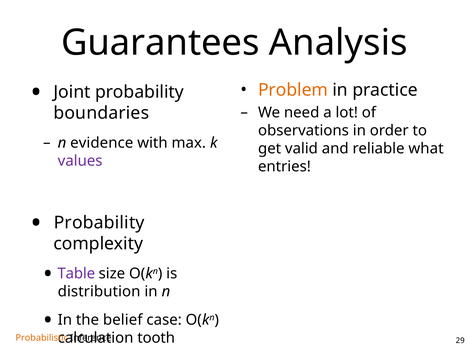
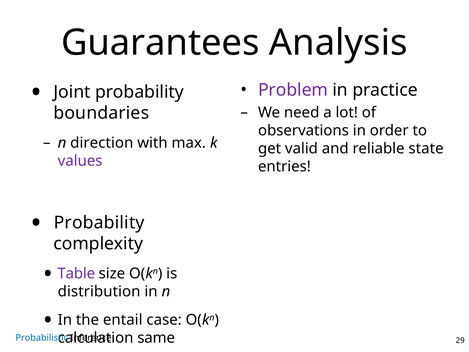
Problem colour: orange -> purple
evidence: evidence -> direction
what: what -> state
belief: belief -> entail
tooth: tooth -> same
Probabilistic colour: orange -> blue
